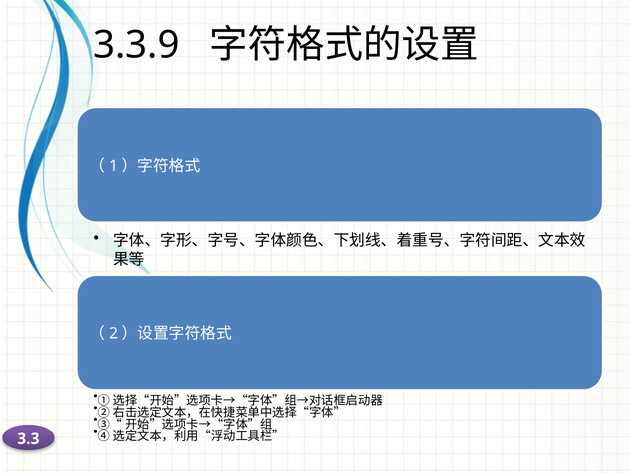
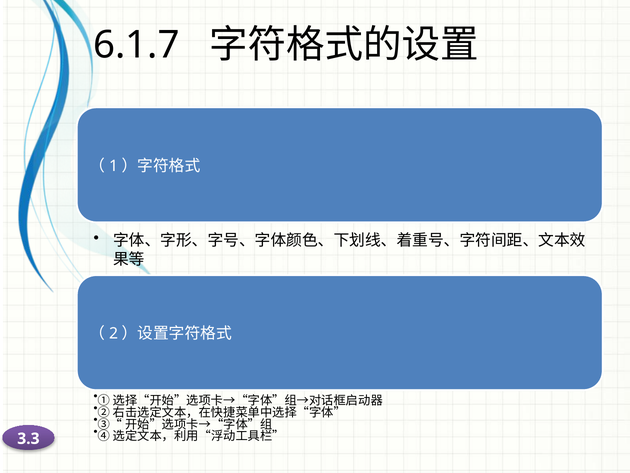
3.3.9: 3.3.9 -> 6.1.7
